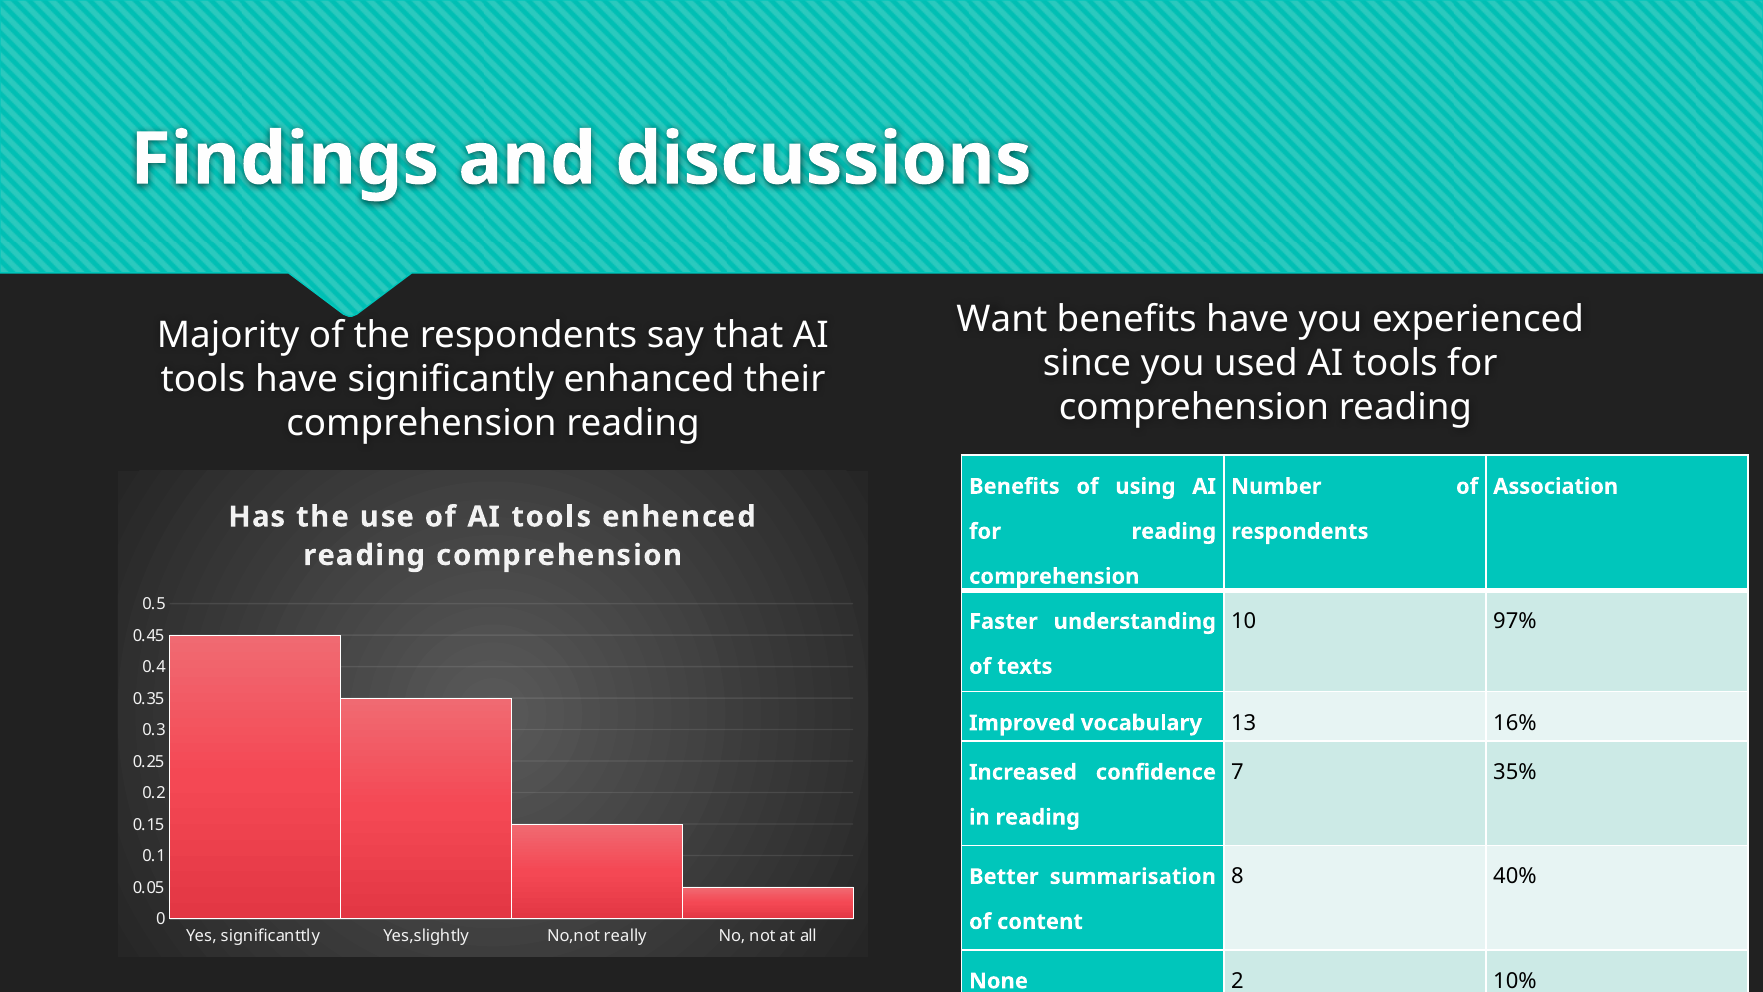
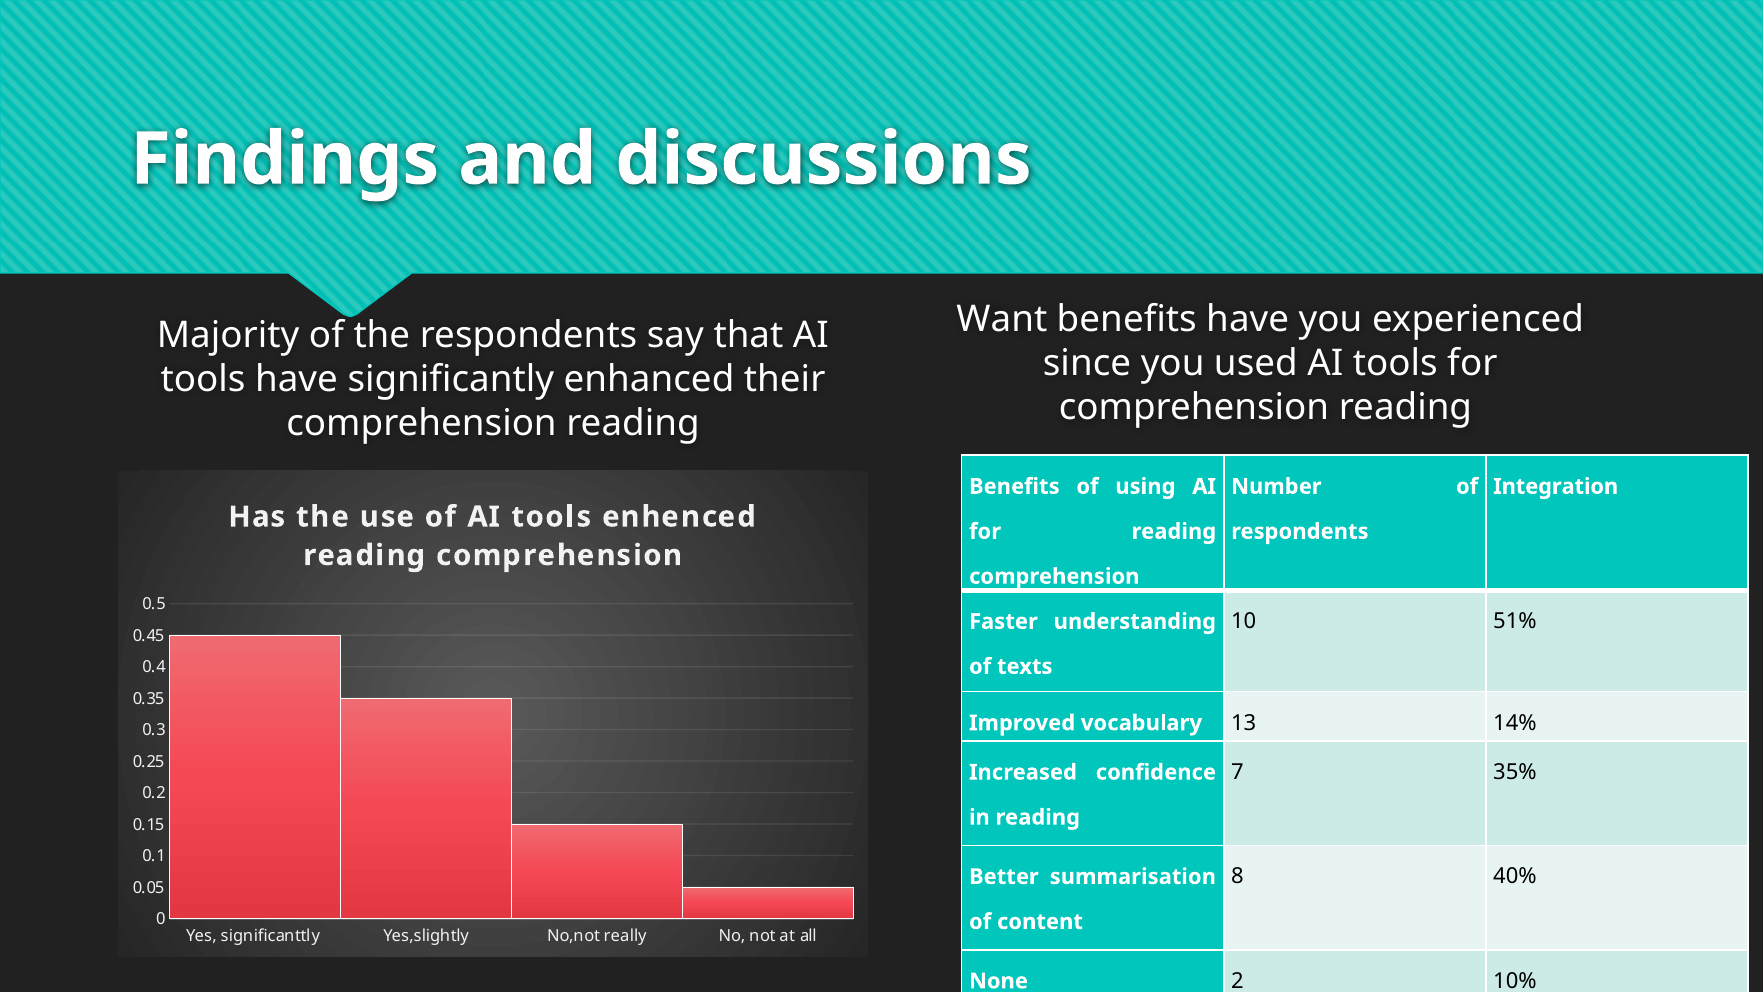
Association: Association -> Integration
97%: 97% -> 51%
16%: 16% -> 14%
